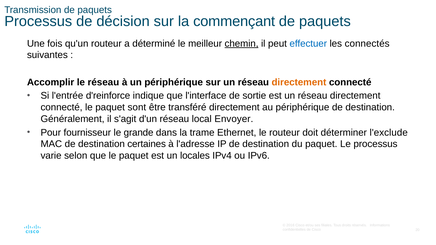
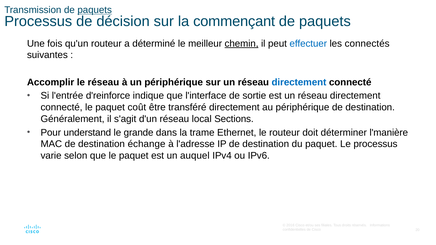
paquets at (95, 10) underline: none -> present
directement at (299, 82) colour: orange -> blue
sont: sont -> coût
Envoyer: Envoyer -> Sections
fournisseur: fournisseur -> understand
l'exclude: l'exclude -> l'manière
certaines: certaines -> échange
locales: locales -> auquel
